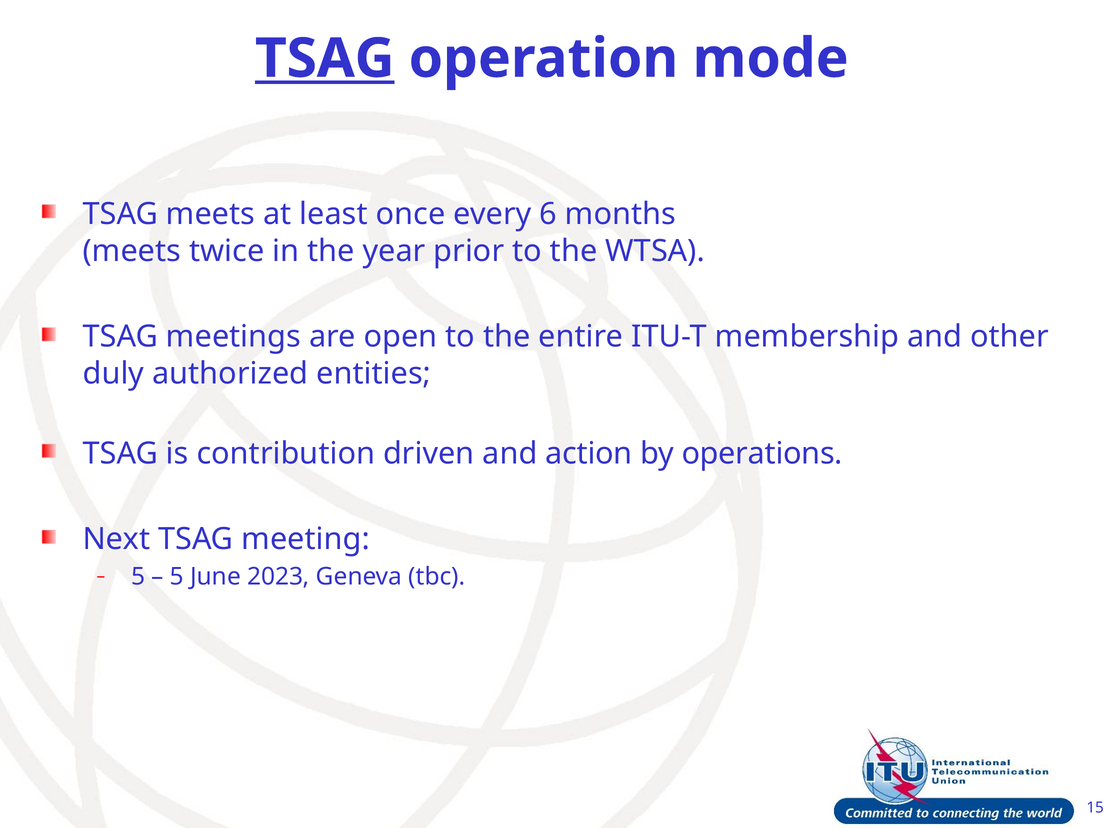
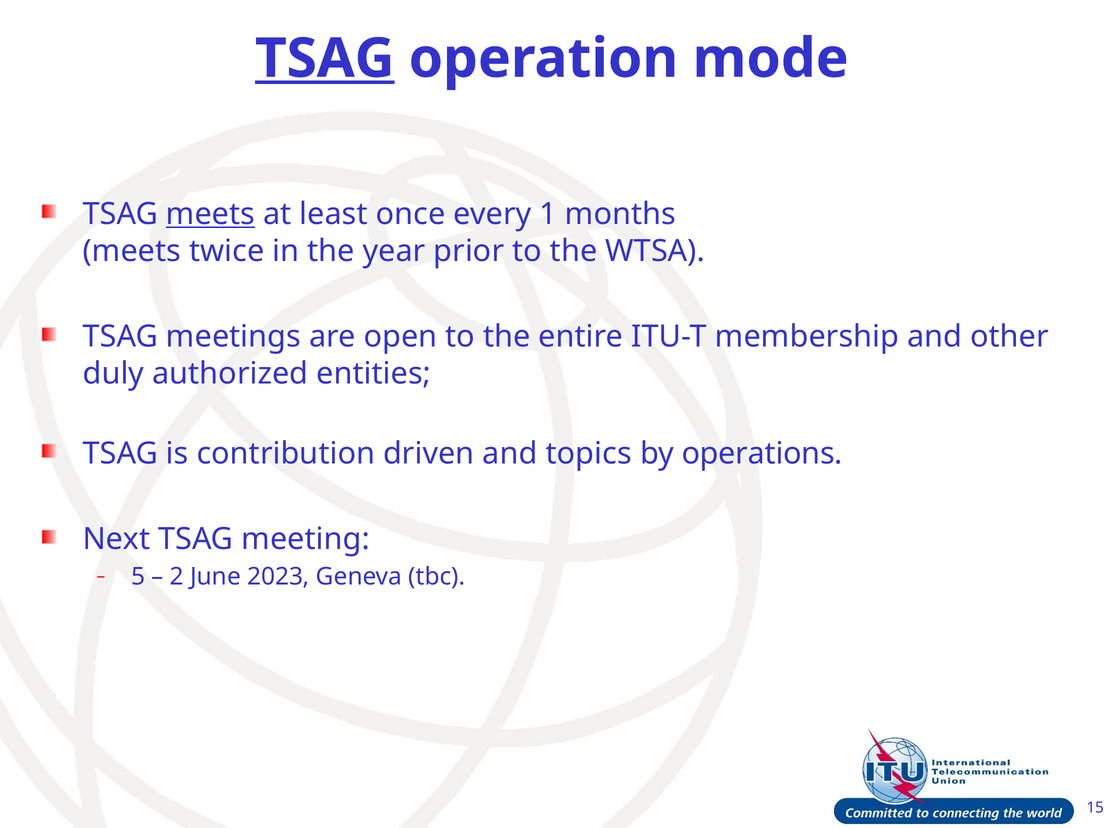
meets at (211, 214) underline: none -> present
6: 6 -> 1
action: action -> topics
5 at (177, 577): 5 -> 2
